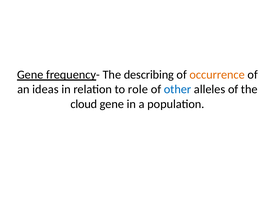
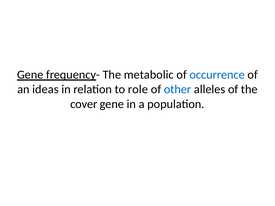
describing: describing -> metabolic
occurrence colour: orange -> blue
cloud: cloud -> cover
